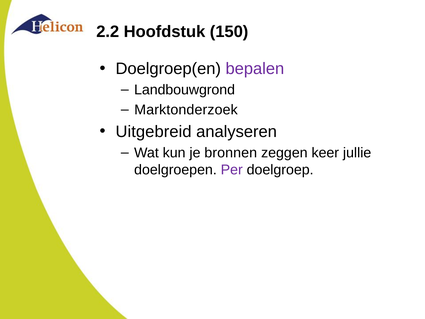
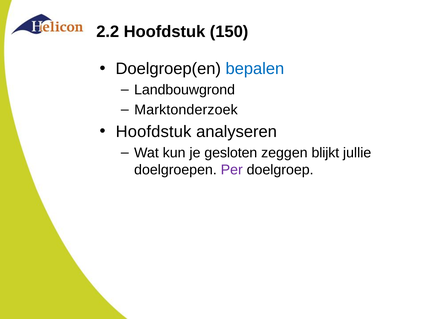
bepalen colour: purple -> blue
Uitgebreid at (154, 132): Uitgebreid -> Hoofdstuk
bronnen: bronnen -> gesloten
keer: keer -> blijkt
